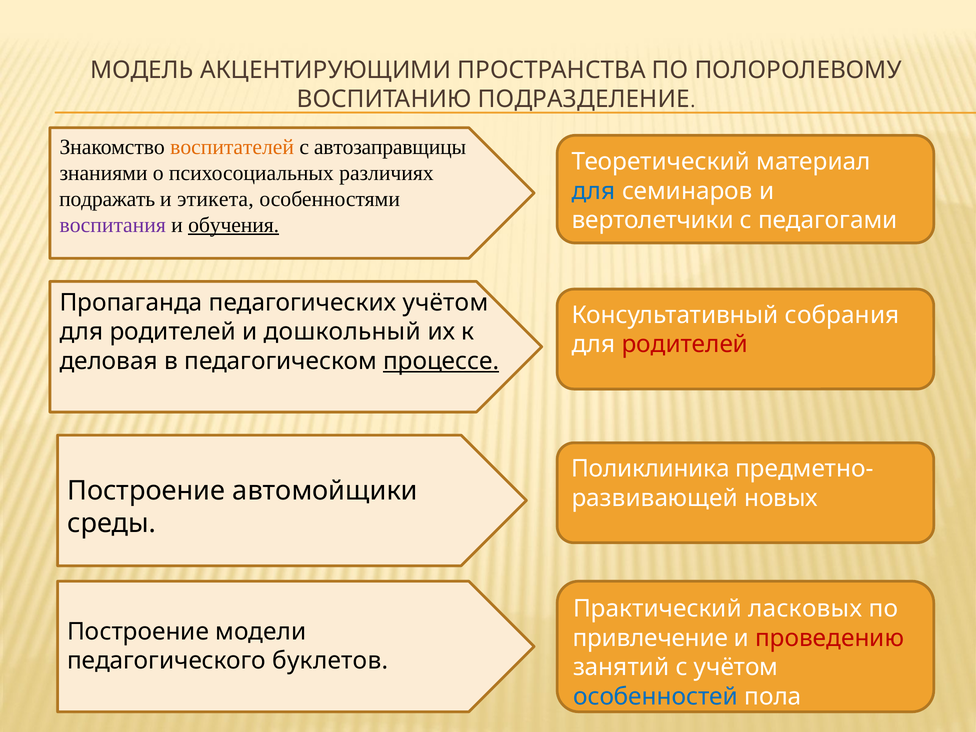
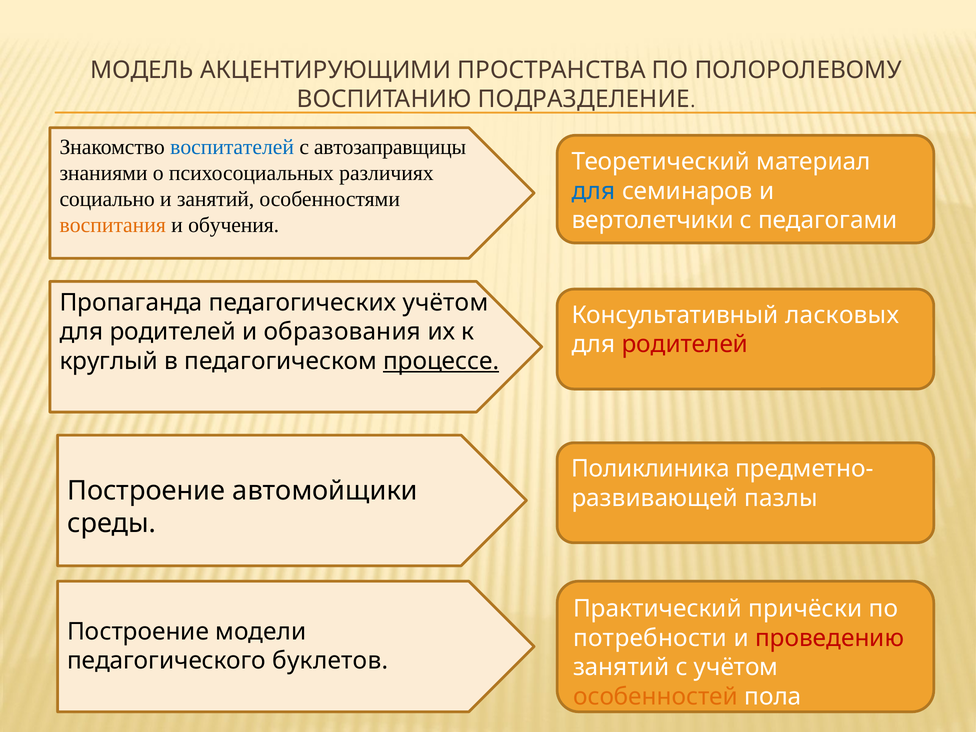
воспитателей colour: orange -> blue
подражать: подражать -> социально
и этикета: этикета -> занятий
воспитания colour: purple -> orange
обучения underline: present -> none
собрания: собрания -> ласковых
дошкольный: дошкольный -> образования
деловая: деловая -> круглый
новых: новых -> пазлы
ласковых: ласковых -> причёски
привлечение: привлечение -> потребности
особенностей colour: blue -> orange
